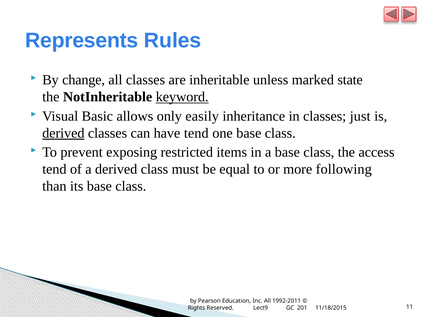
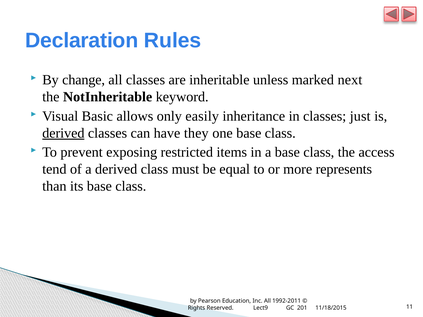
Represents: Represents -> Declaration
state: state -> next
keyword underline: present -> none
have tend: tend -> they
following: following -> represents
